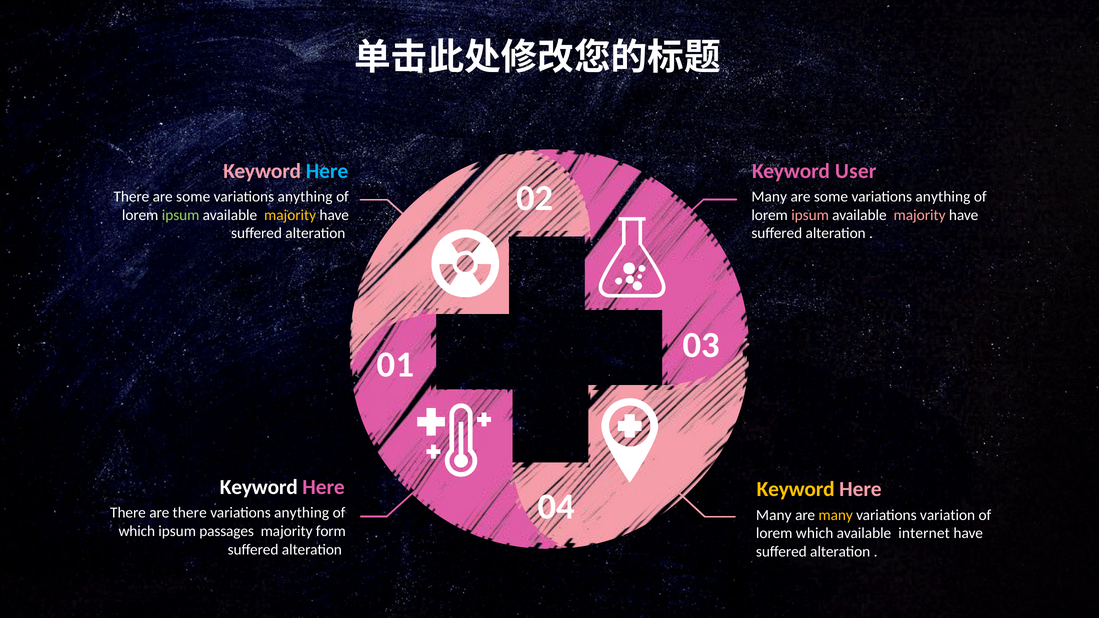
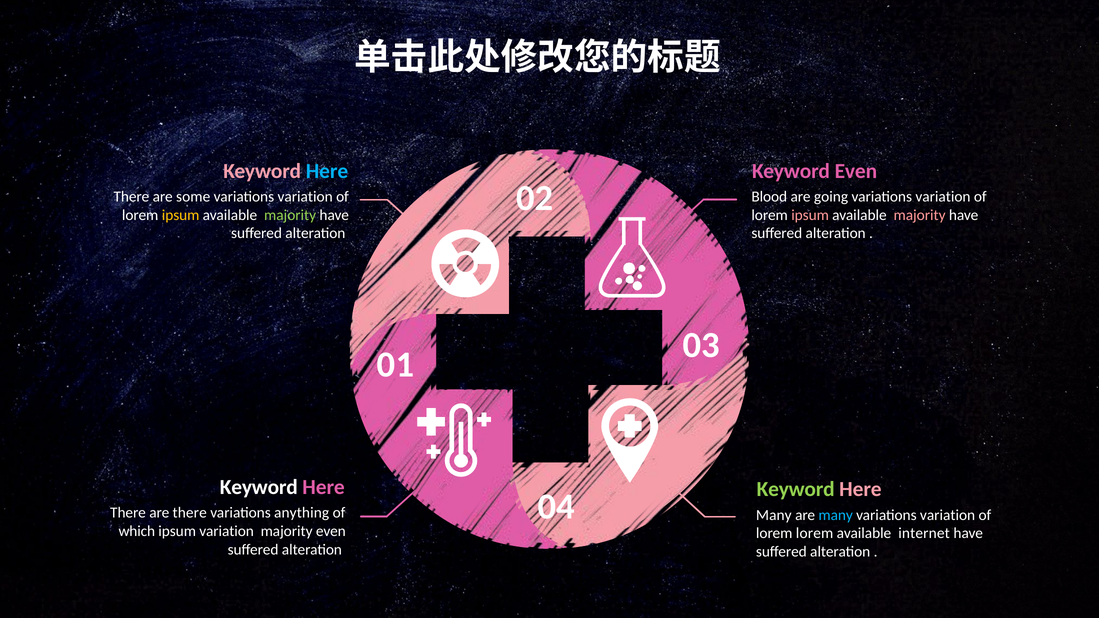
Keyword User: User -> Even
anything at (305, 197): anything -> variation
Many at (769, 197): Many -> Blood
some at (831, 197): some -> going
anything at (943, 197): anything -> variation
ipsum at (181, 215) colour: light green -> yellow
majority at (290, 215) colour: yellow -> light green
Keyword at (796, 489) colour: yellow -> light green
many at (836, 515) colour: yellow -> light blue
ipsum passages: passages -> variation
majority form: form -> even
lorem which: which -> lorem
